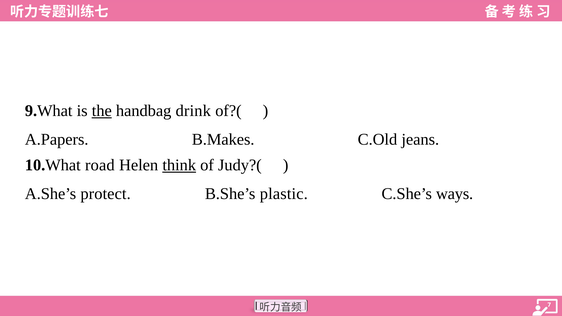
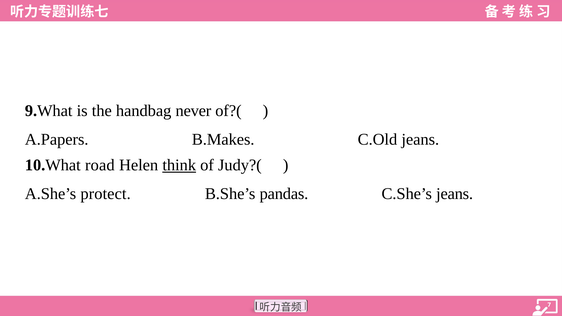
the underline: present -> none
drink: drink -> never
plastic: plastic -> pandas
C.She’s ways: ways -> jeans
